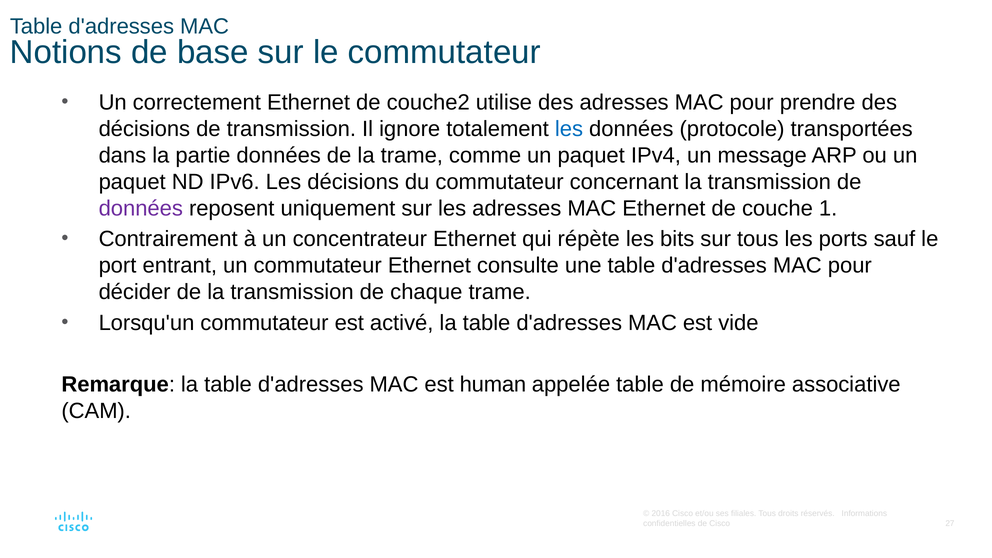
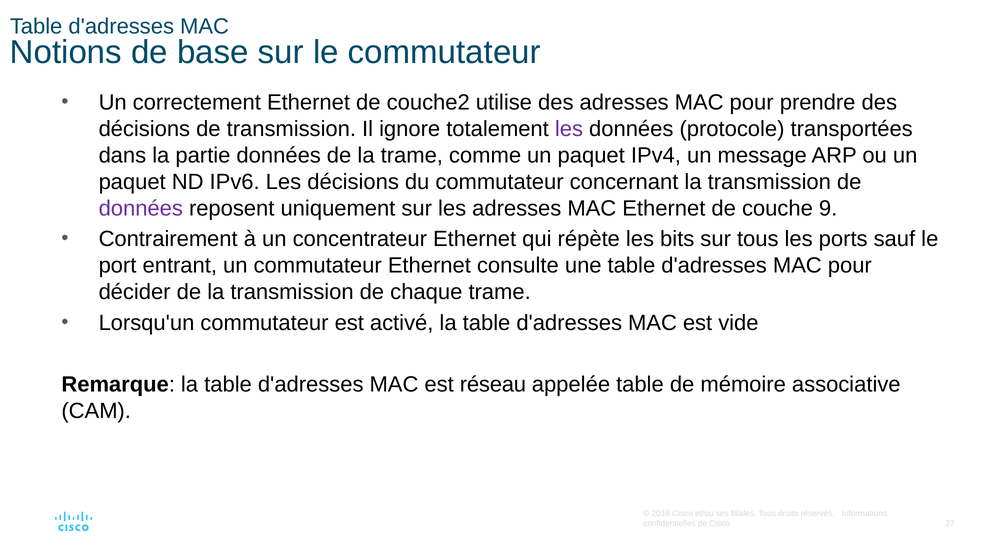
les at (569, 129) colour: blue -> purple
1: 1 -> 9
human: human -> réseau
